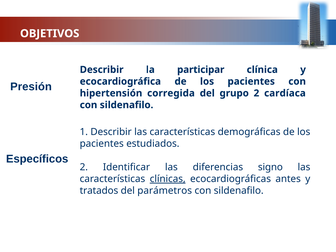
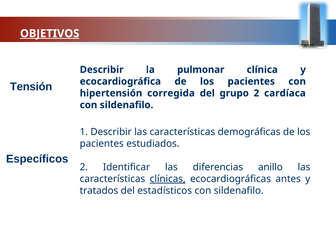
OBJETIVOS underline: none -> present
participar: participar -> pulmonar
Presión: Presión -> Tensión
signo: signo -> anillo
parámetros: parámetros -> estadísticos
